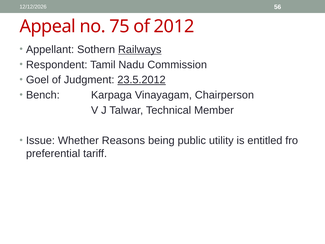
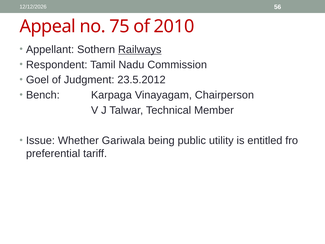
2012: 2012 -> 2010
23.5.2012 underline: present -> none
Reasons: Reasons -> Gariwala
